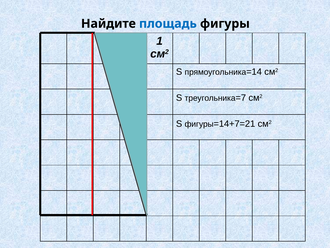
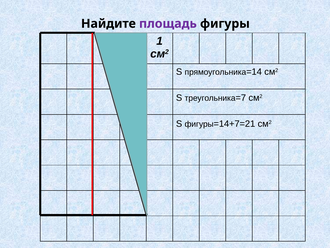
площадь colour: blue -> purple
